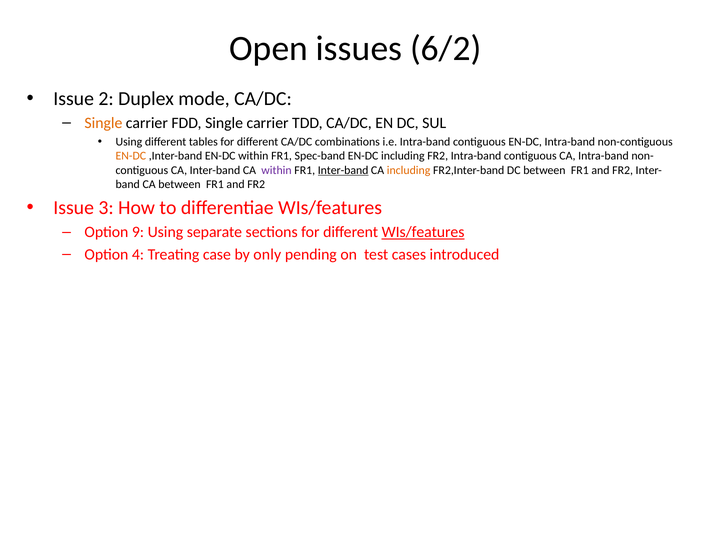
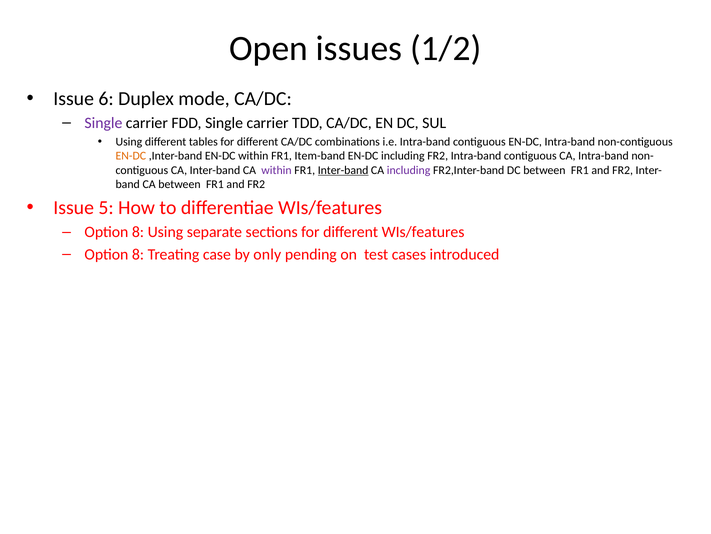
6/2: 6/2 -> 1/2
2: 2 -> 6
Single at (103, 123) colour: orange -> purple
Spec-band: Spec-band -> Item-band
including at (409, 170) colour: orange -> purple
3: 3 -> 5
9 at (138, 232): 9 -> 8
WIs/features at (423, 232) underline: present -> none
4 at (138, 254): 4 -> 8
